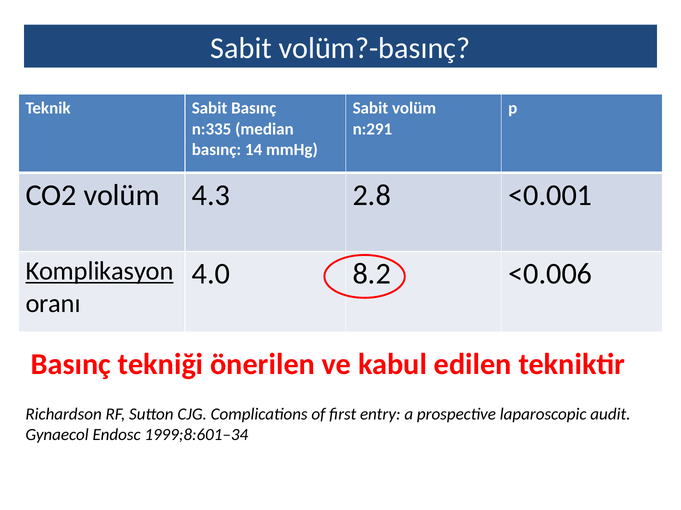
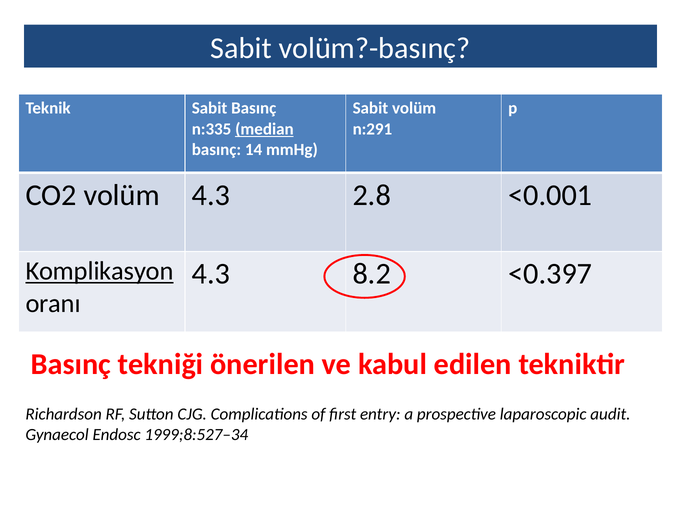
median underline: none -> present
4.0 at (211, 274): 4.0 -> 4.3
<0.006: <0.006 -> <0.397
1999;8:601–34: 1999;8:601–34 -> 1999;8:527–34
